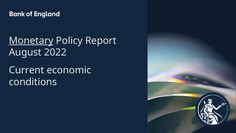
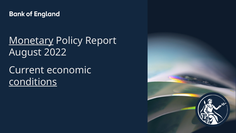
conditions underline: none -> present
